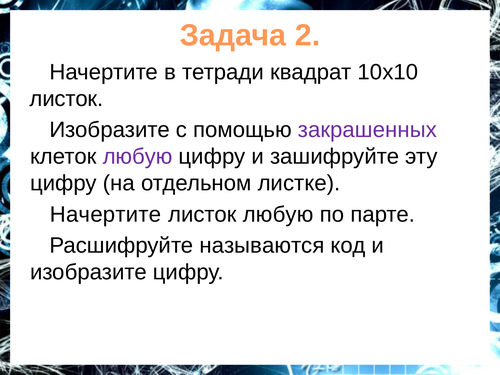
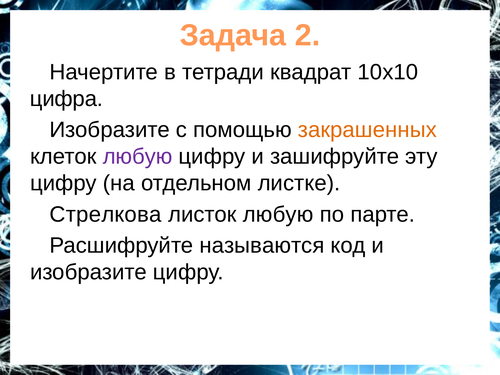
листок at (66, 99): листок -> цифра
закрашенных colour: purple -> orange
Начертите at (106, 214): Начертите -> Стрелкова
